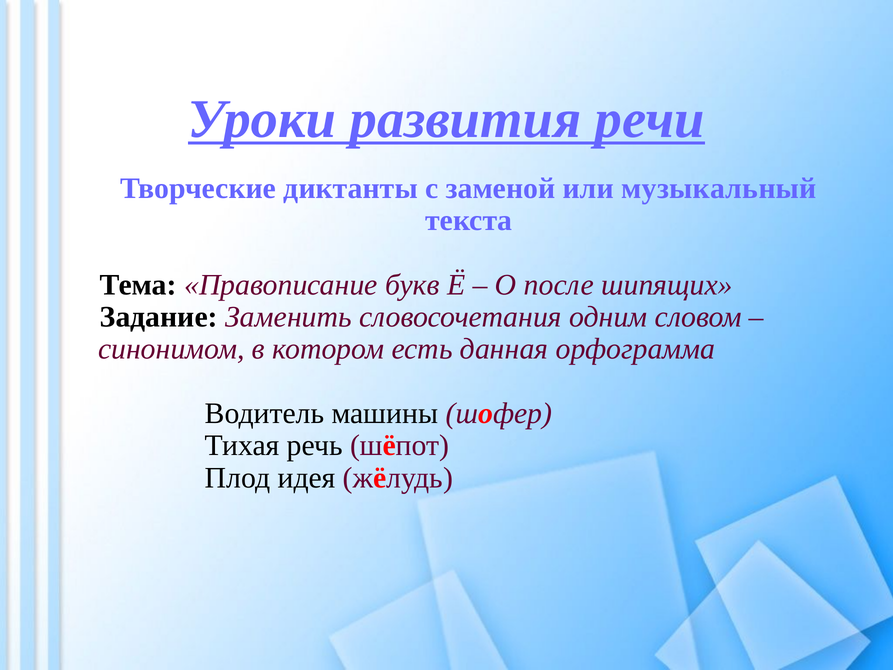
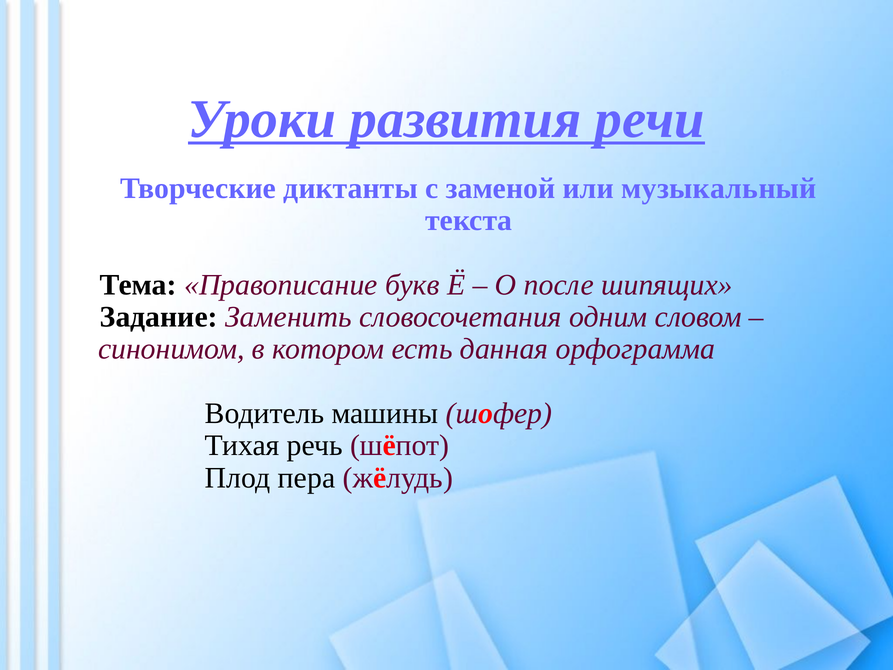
идея: идея -> пера
